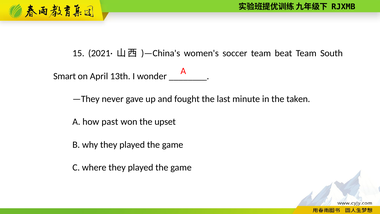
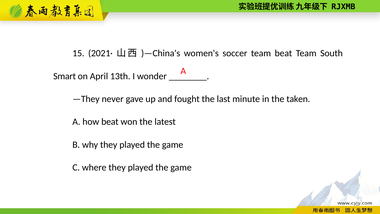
how past: past -> beat
upset: upset -> latest
